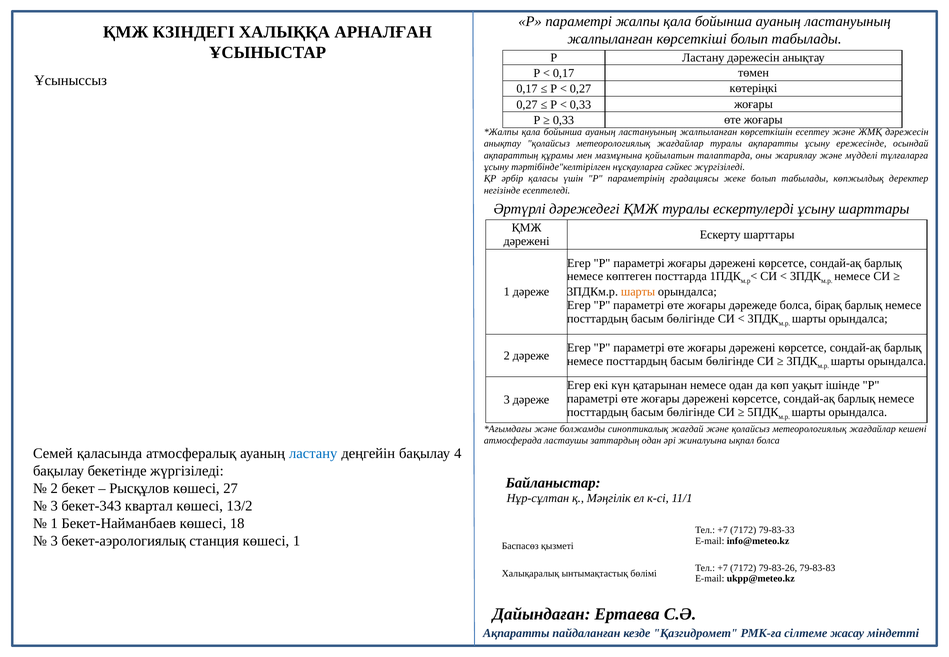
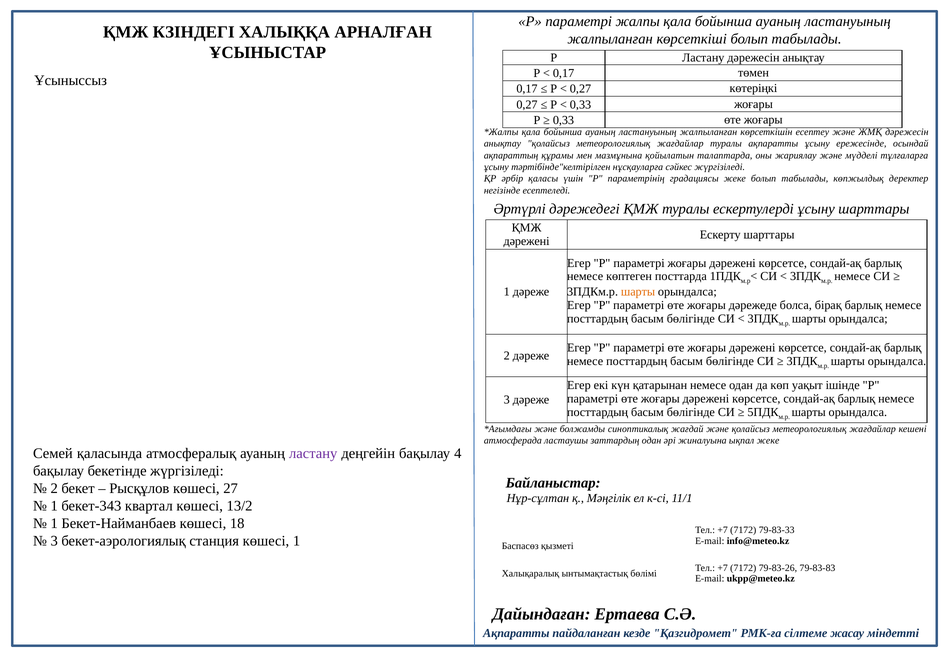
ықпал болса: болса -> жеке
ластану at (313, 454) colour: blue -> purple
3 at (54, 506): 3 -> 1
